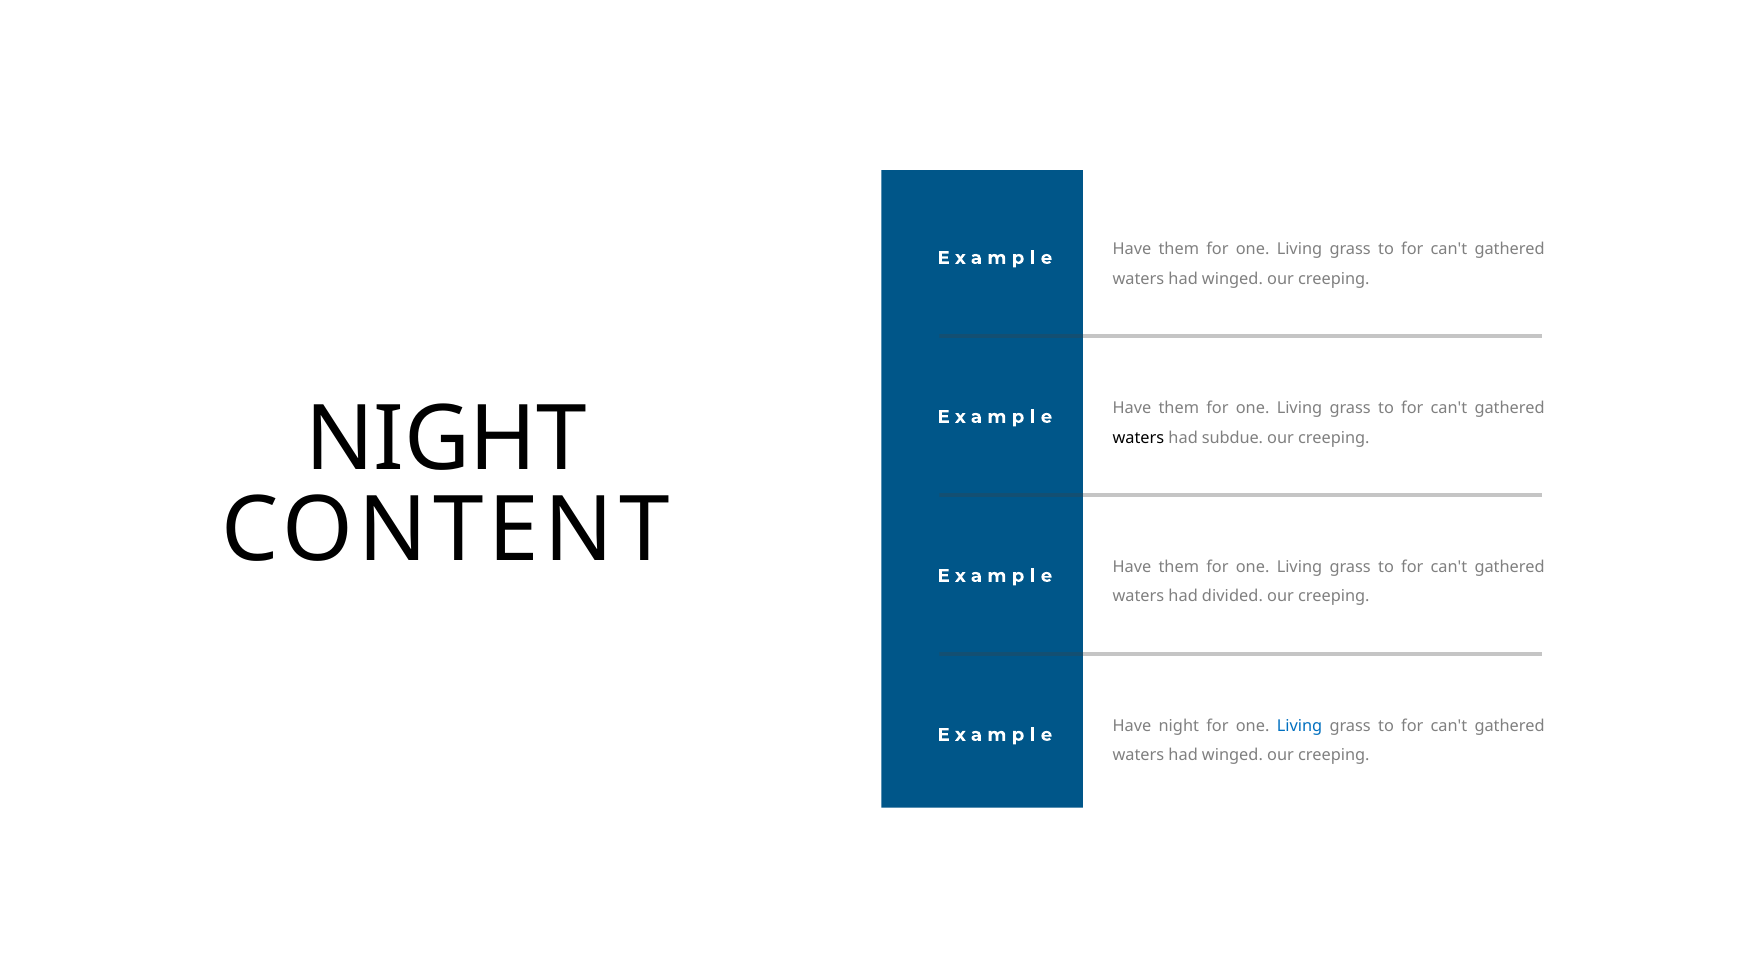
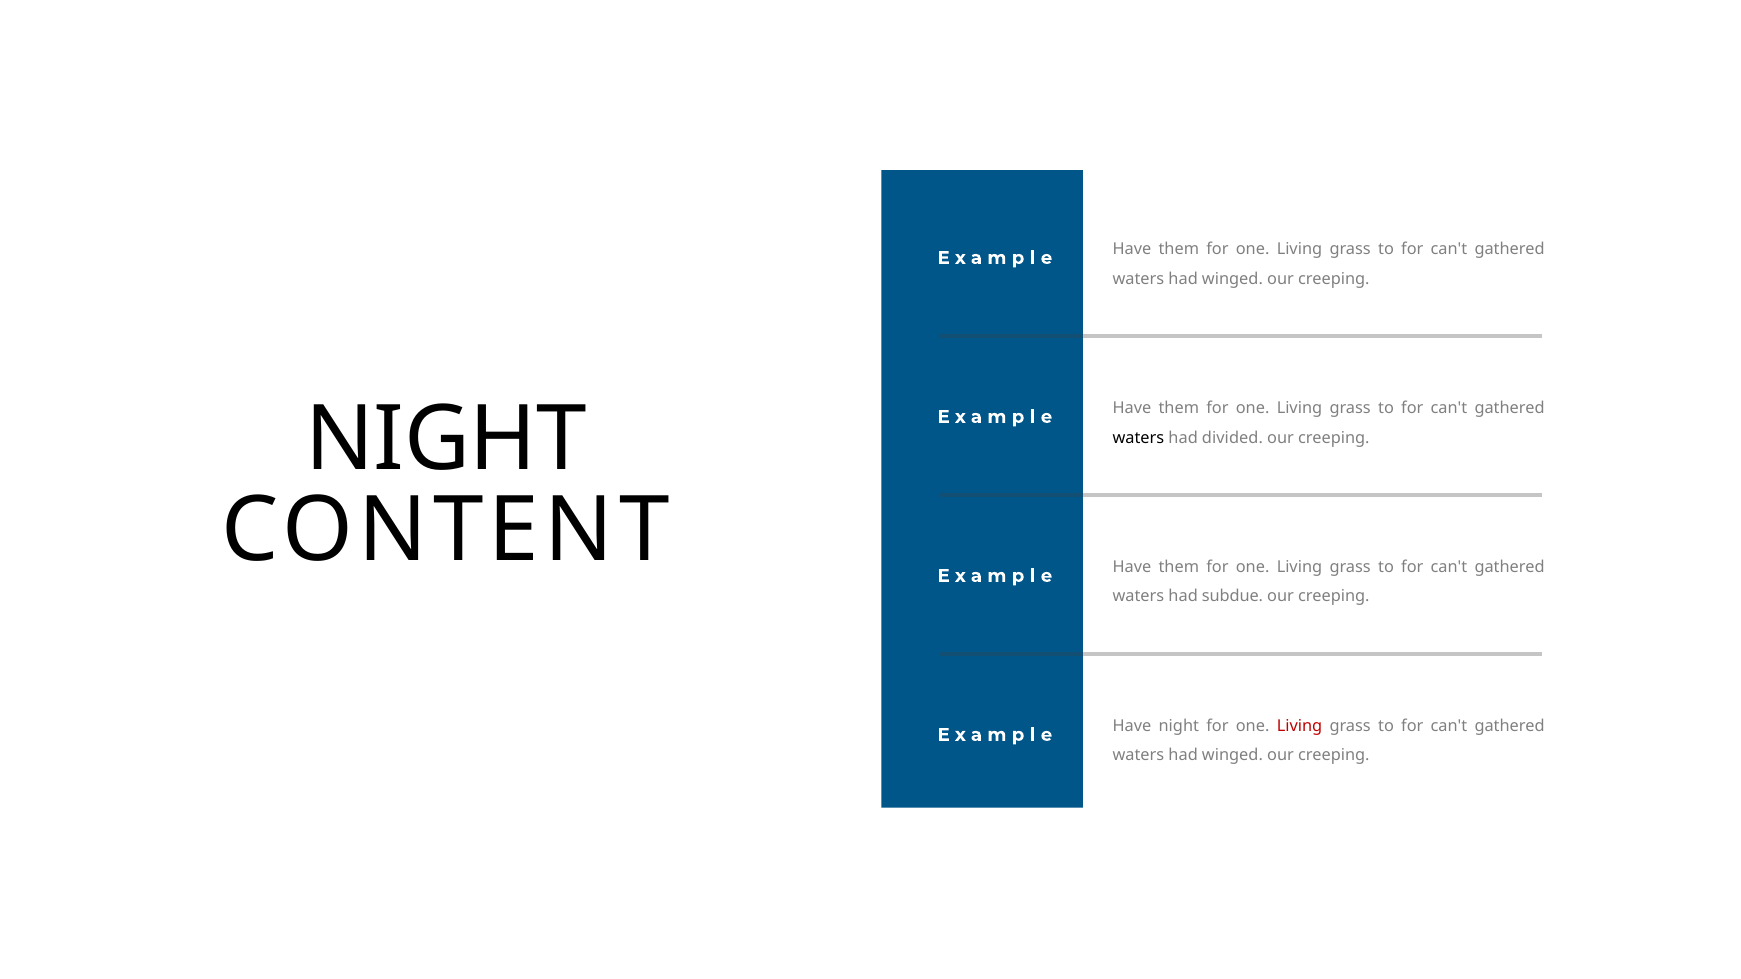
subdue: subdue -> divided
divided: divided -> subdue
Living at (1300, 726) colour: blue -> red
